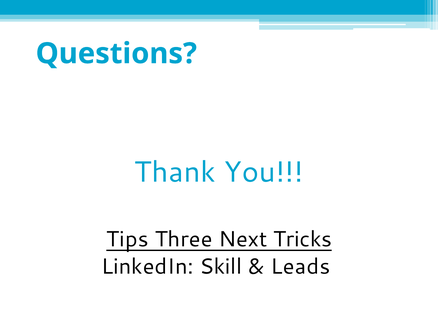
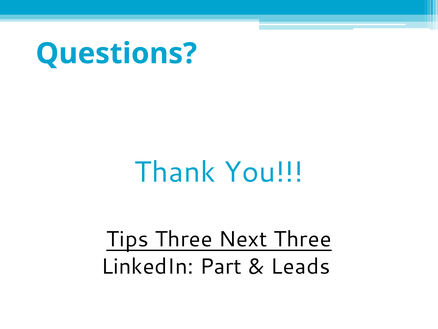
Next Tricks: Tricks -> Three
Skill: Skill -> Part
